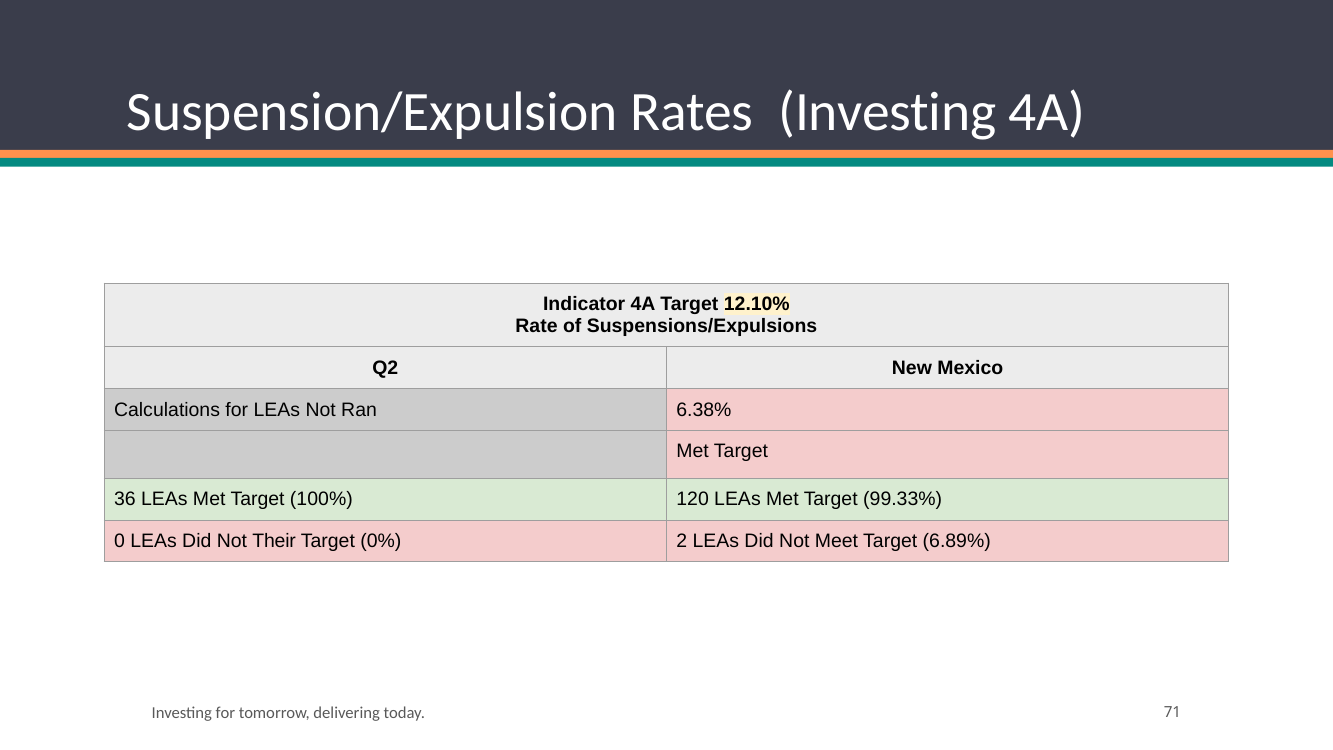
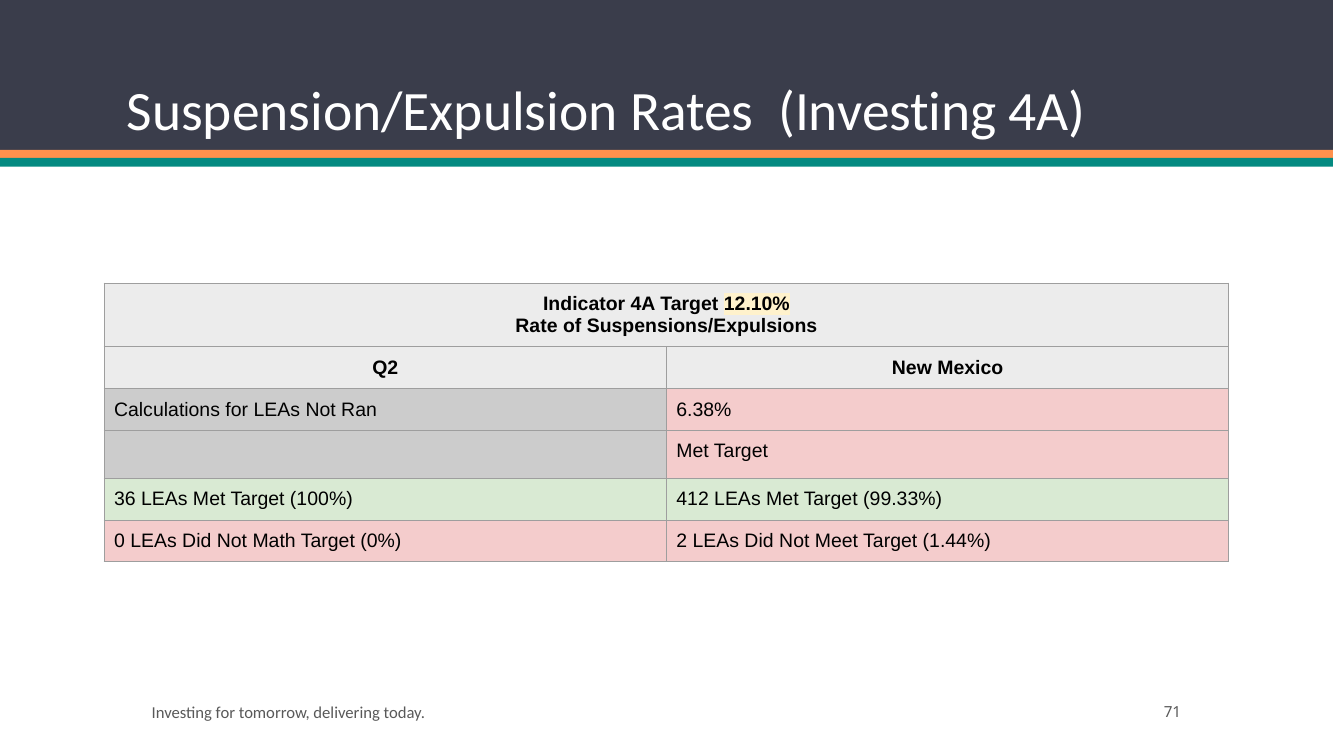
120: 120 -> 412
Their: Their -> Math
6.89%: 6.89% -> 1.44%
